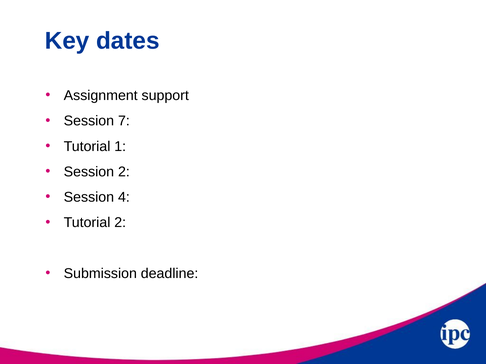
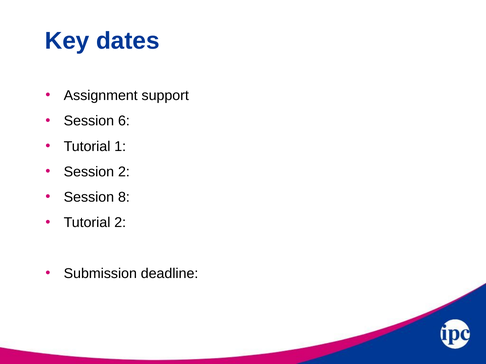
7: 7 -> 6
4: 4 -> 8
